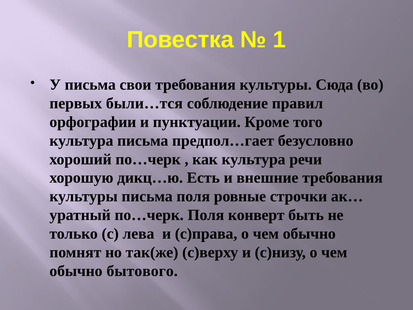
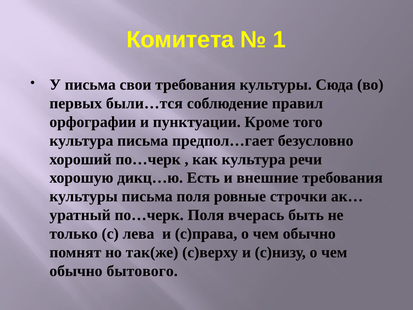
Повестка: Повестка -> Комитета
конверт: конверт -> вчерась
